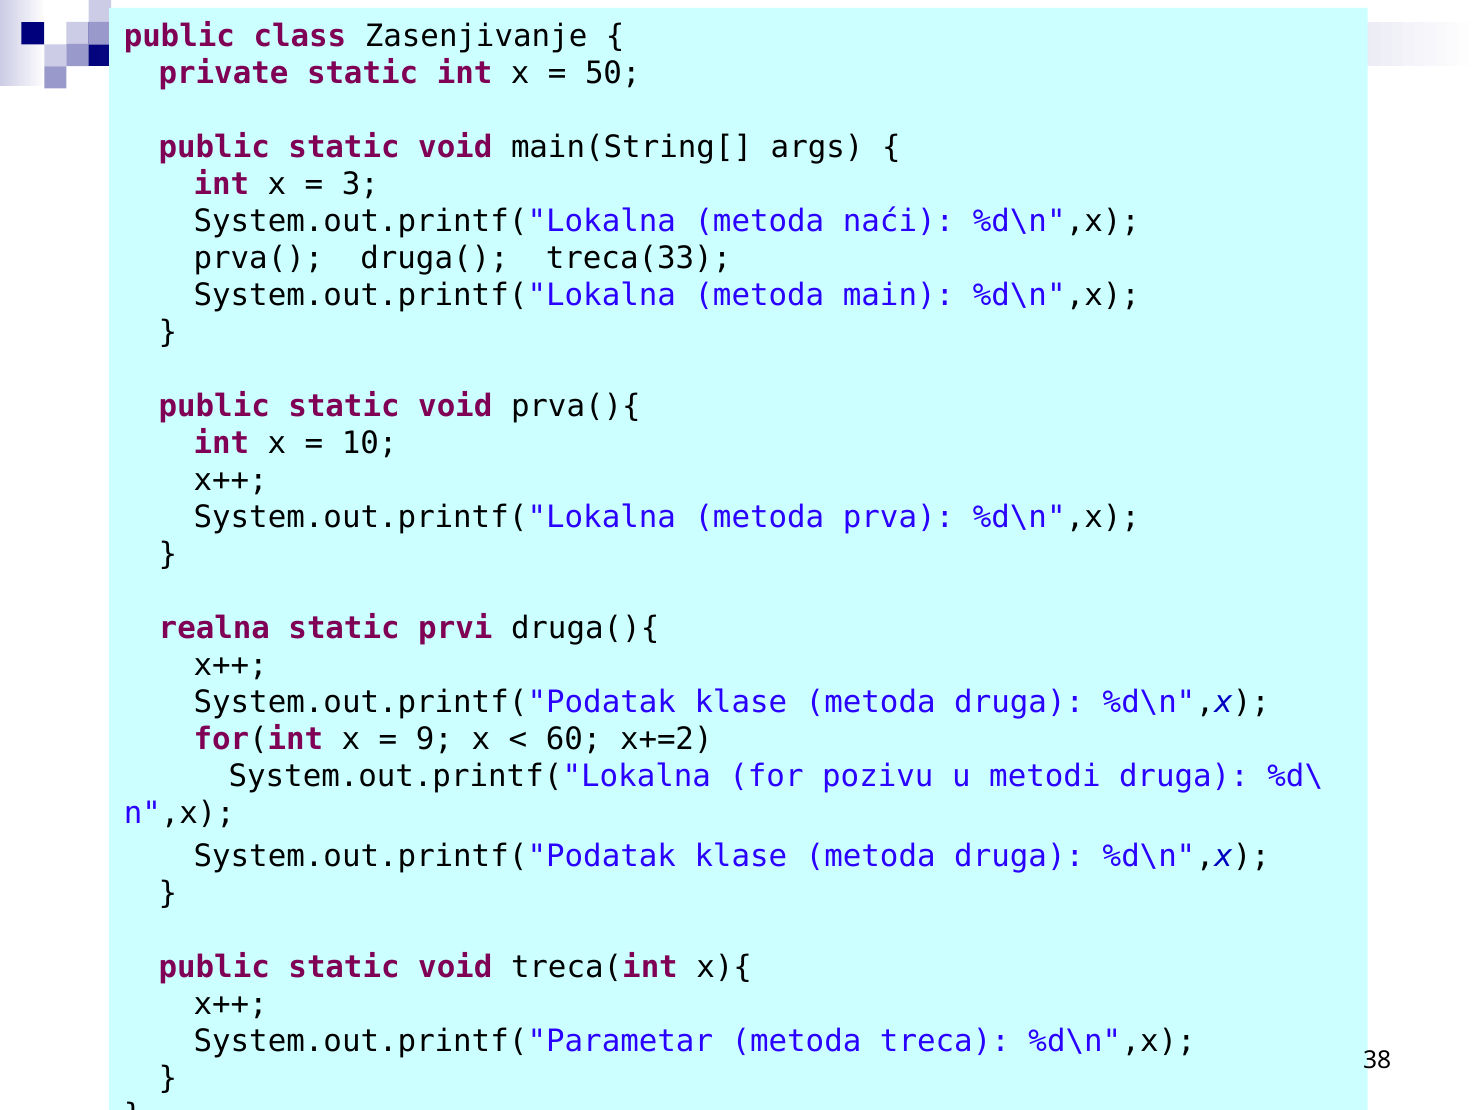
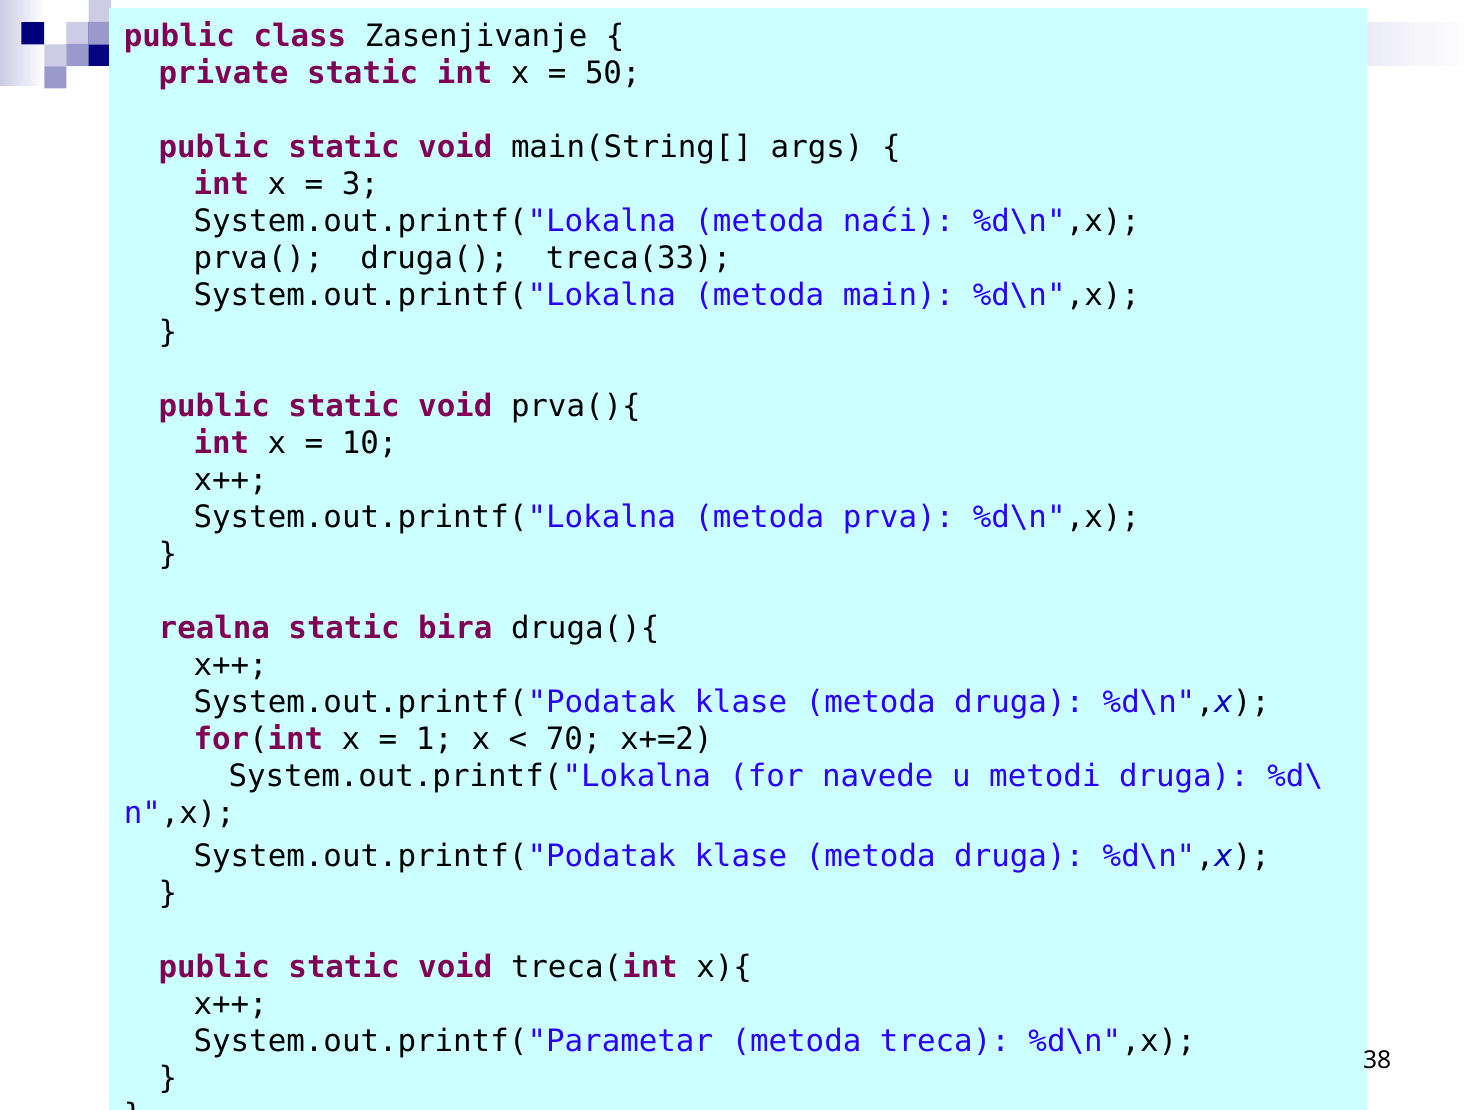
prvi: prvi -> bira
9: 9 -> 1
60: 60 -> 70
pozivu: pozivu -> navede
